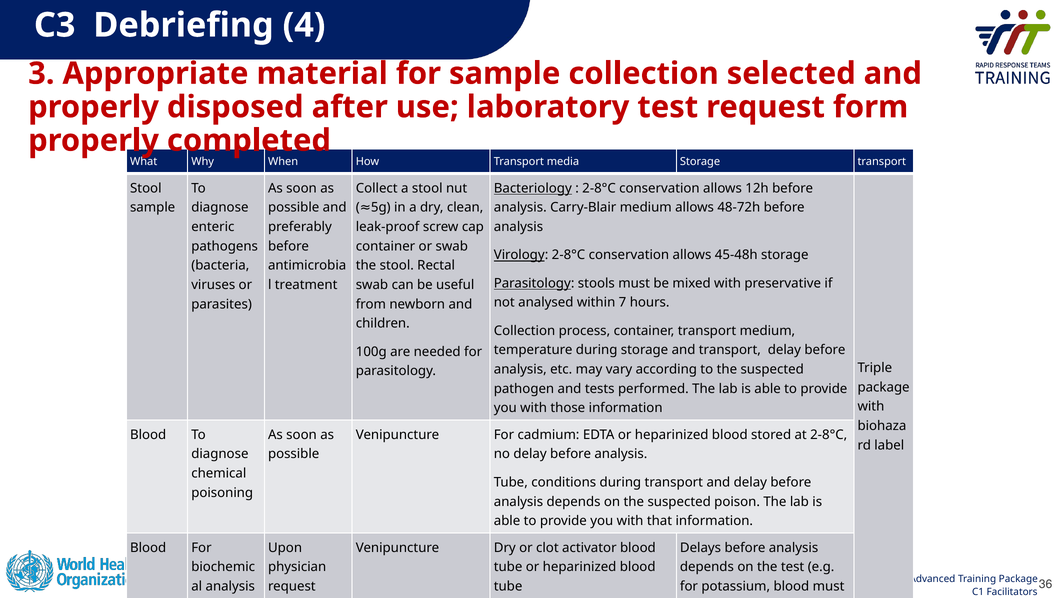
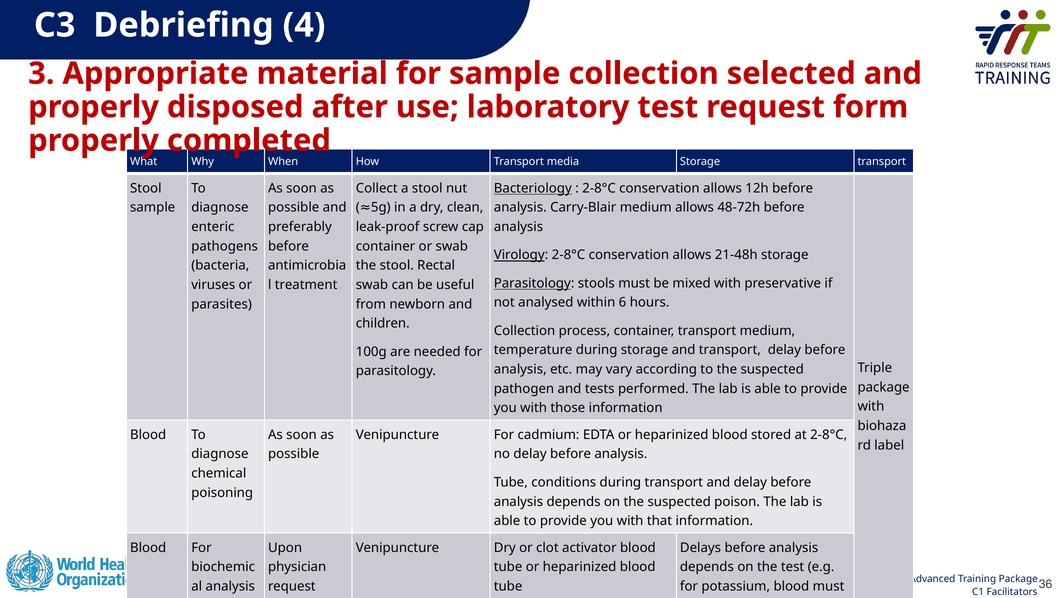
45-48h: 45-48h -> 21-48h
7: 7 -> 6
